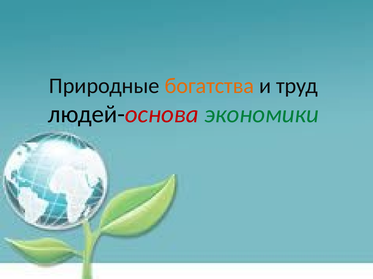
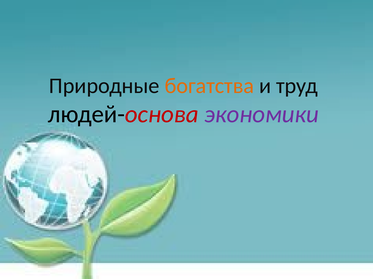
экономики colour: green -> purple
